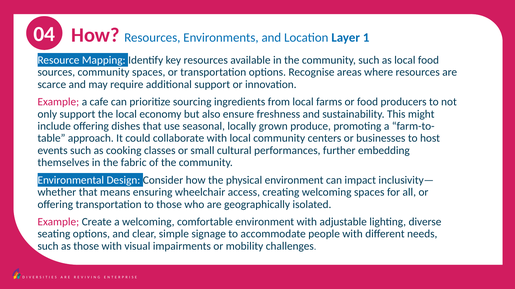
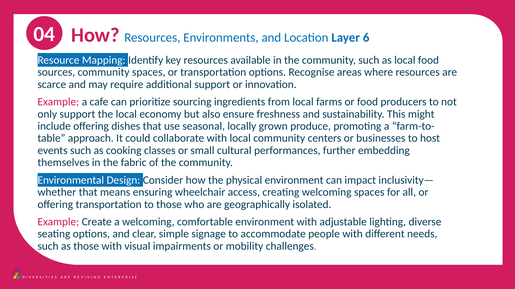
1: 1 -> 6
